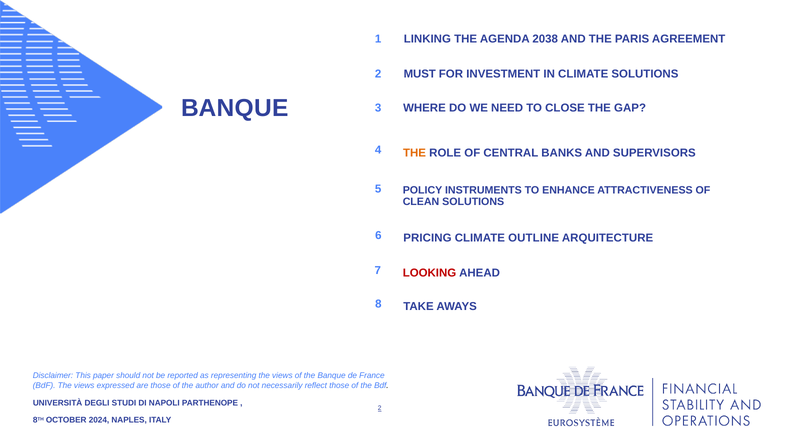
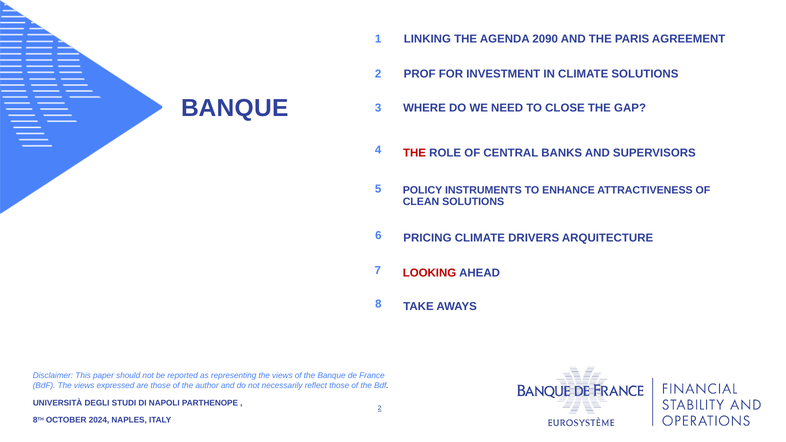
2038: 2038 -> 2090
MUST: MUST -> PROF
THE at (415, 153) colour: orange -> red
OUTLINE: OUTLINE -> DRIVERS
